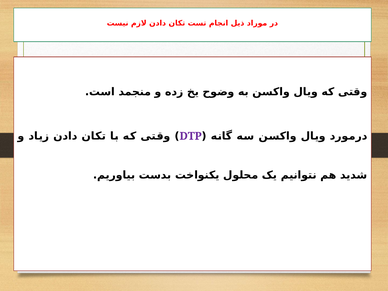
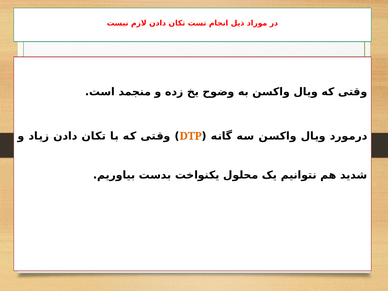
DTP colour: purple -> orange
